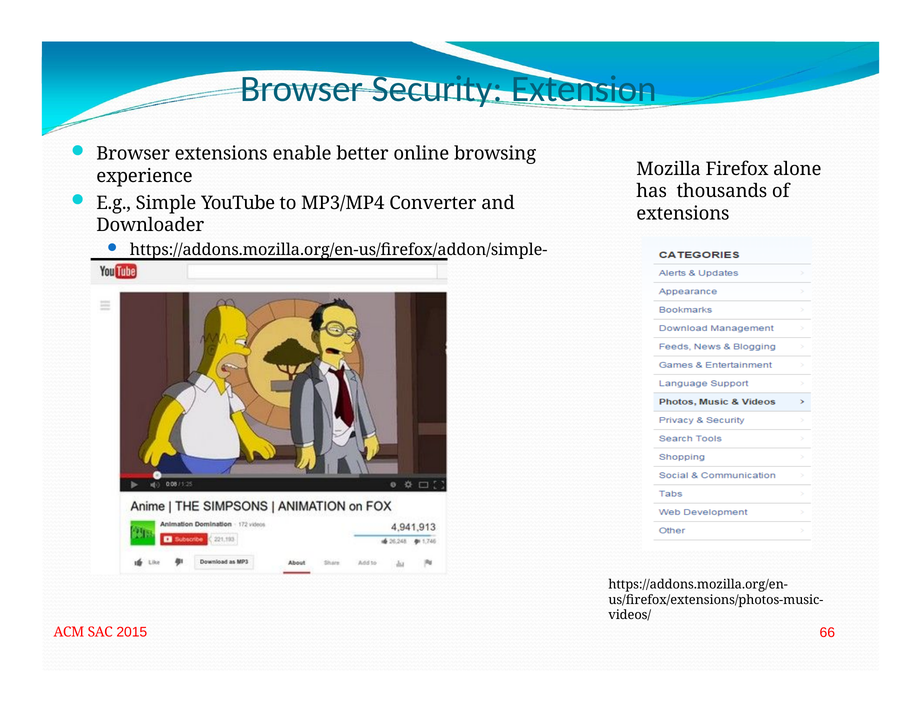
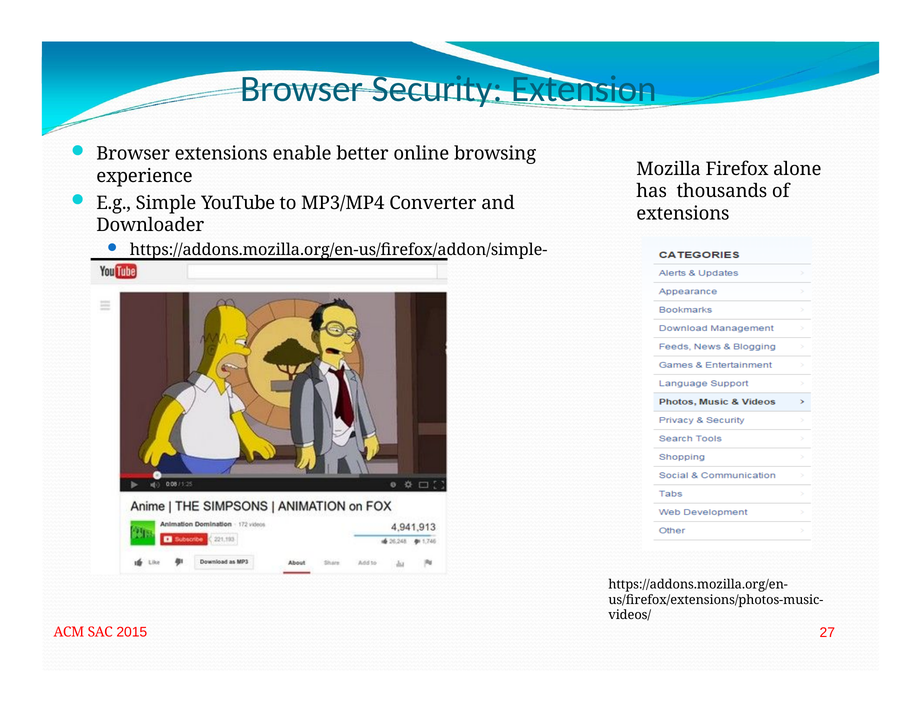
66: 66 -> 27
